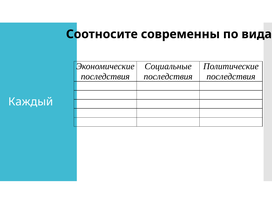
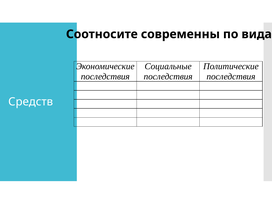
Каждый: Каждый -> Средств
